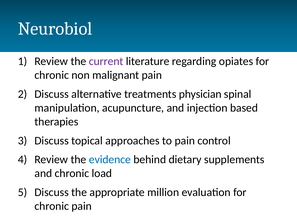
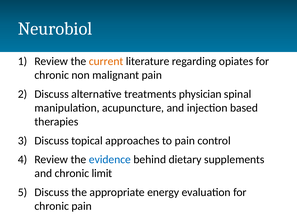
current colour: purple -> orange
load: load -> limit
million: million -> energy
